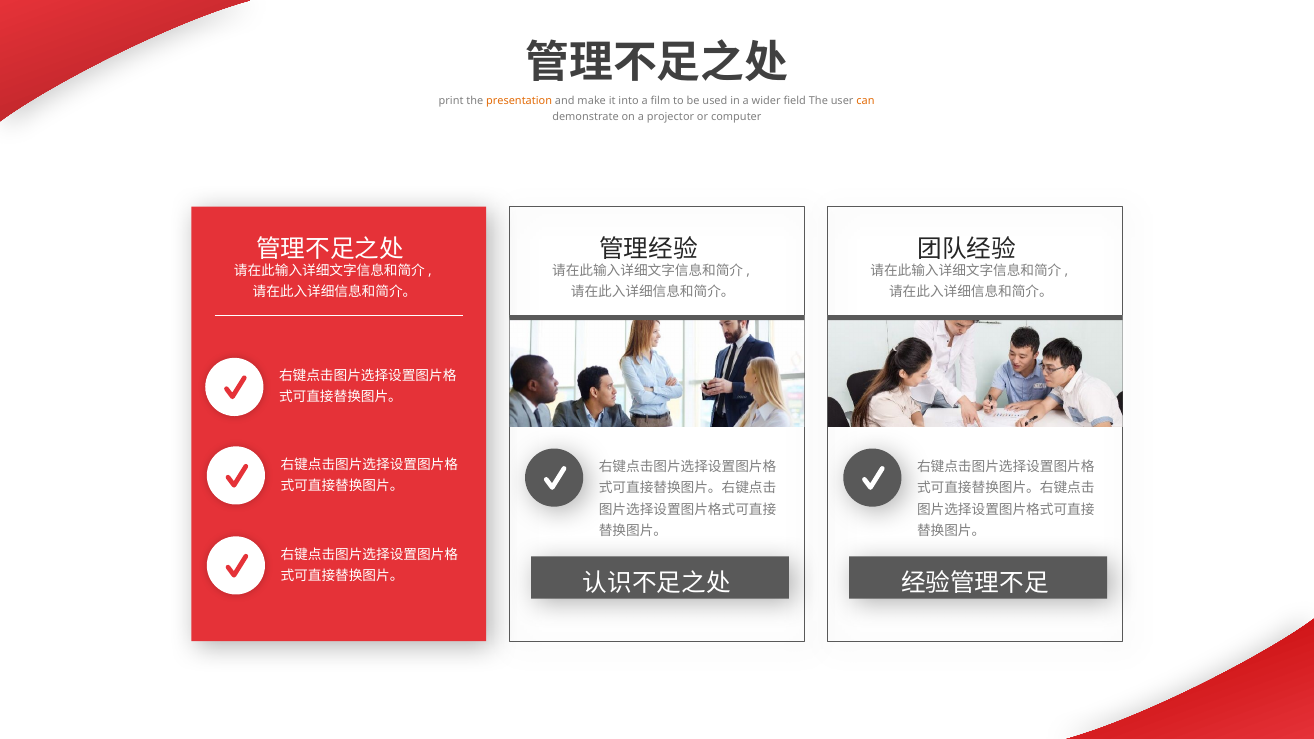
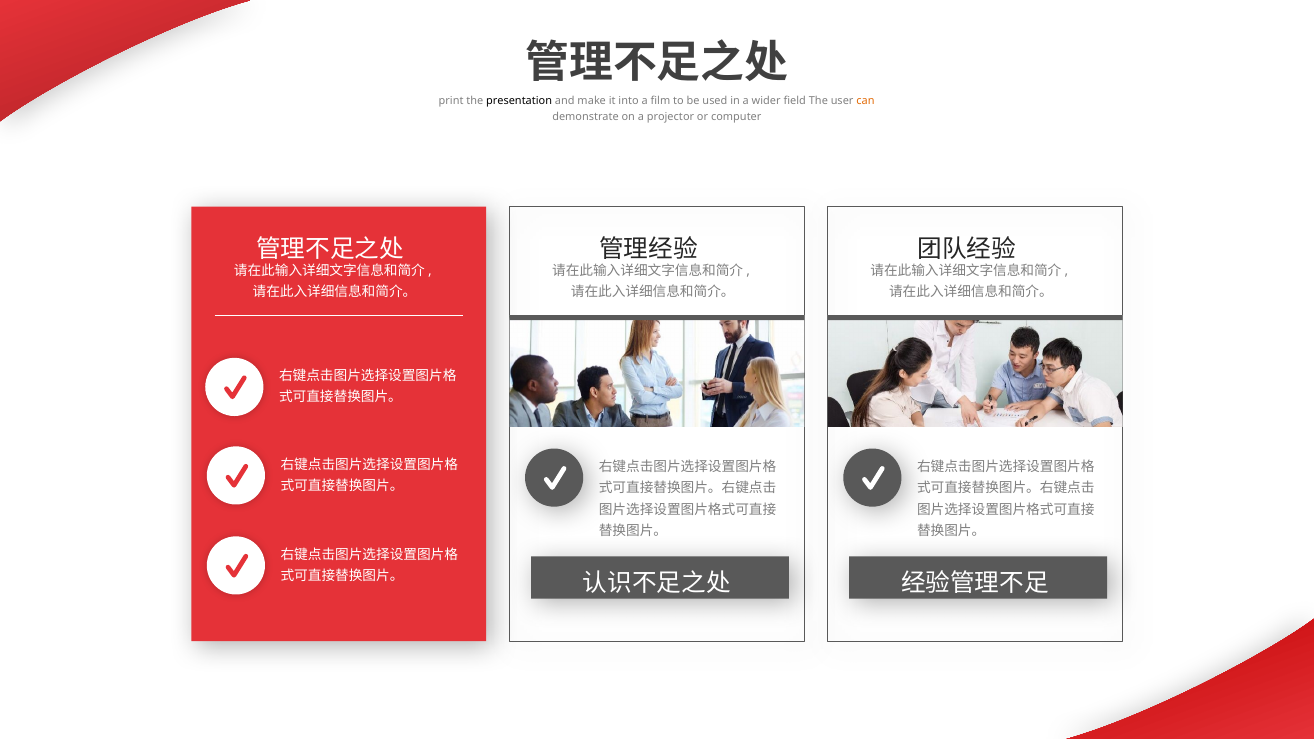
presentation colour: orange -> black
